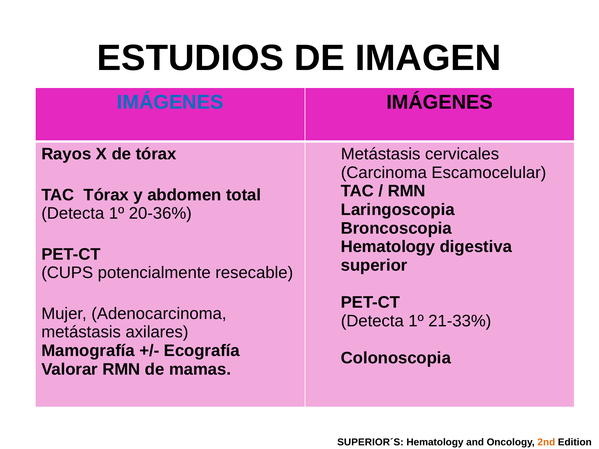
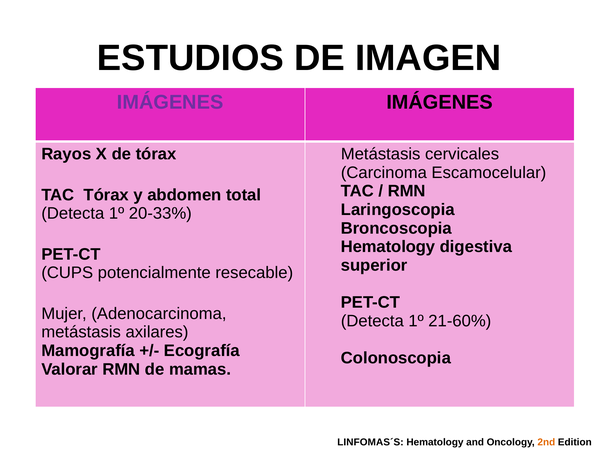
IMÁGENES at (170, 102) colour: blue -> purple
20-36%: 20-36% -> 20-33%
21-33%: 21-33% -> 21-60%
SUPERIOR´S: SUPERIOR´S -> LINFOMAS´S
